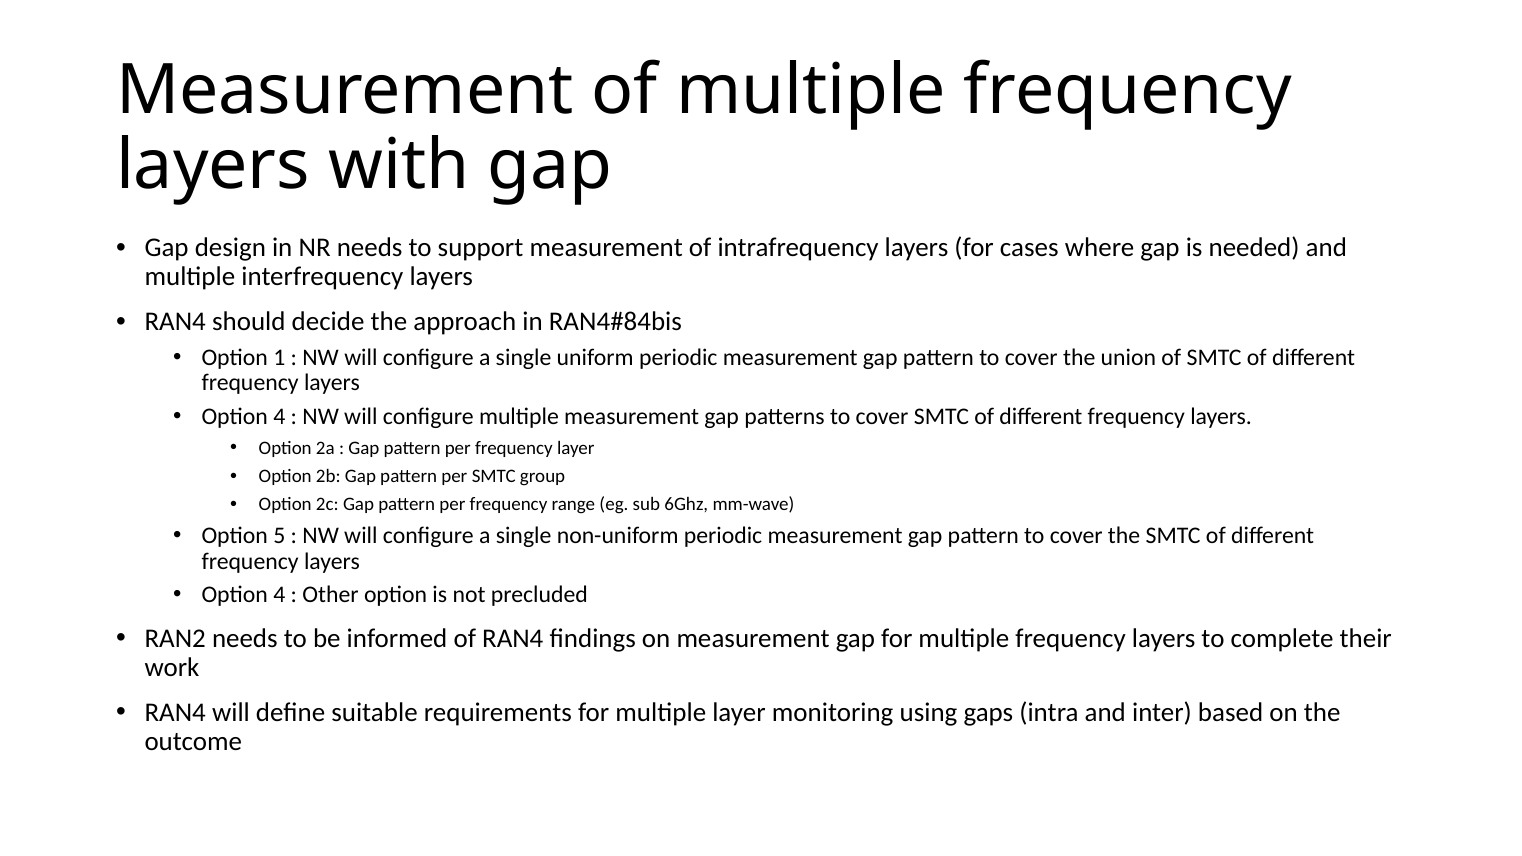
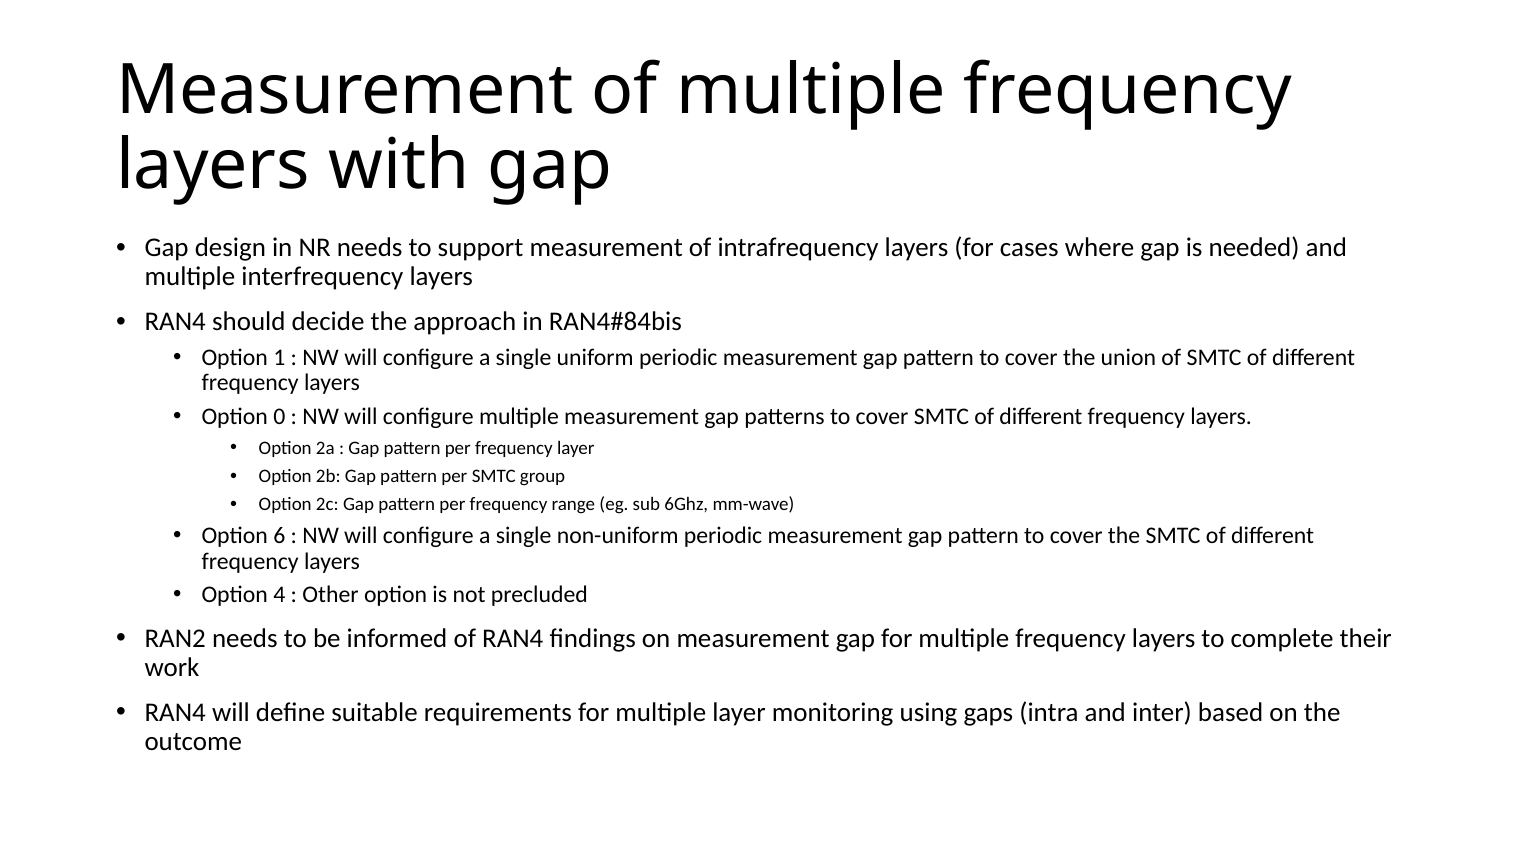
4 at (279, 417): 4 -> 0
5: 5 -> 6
